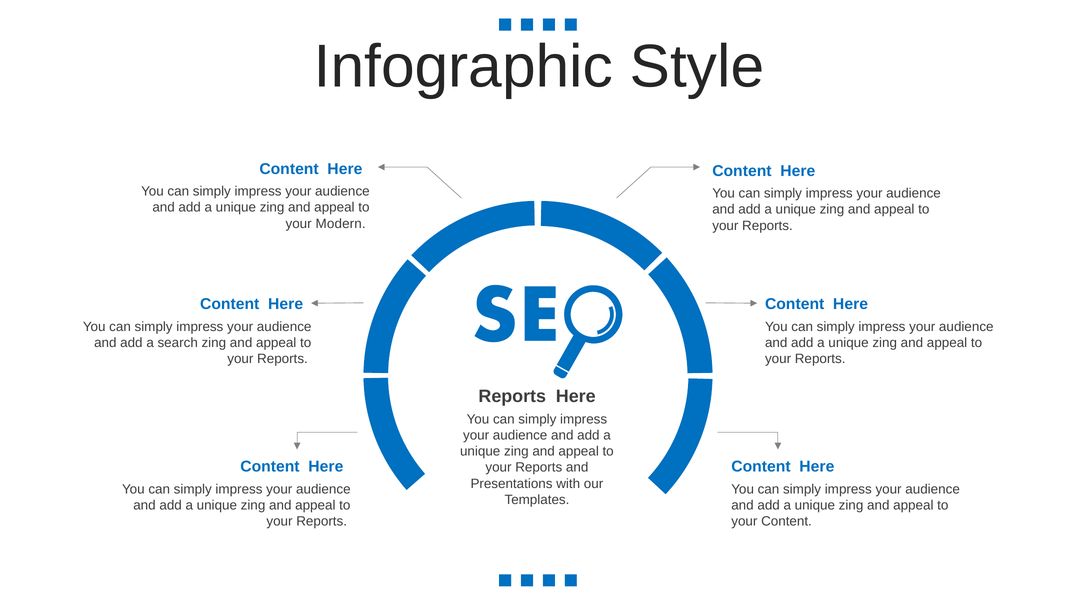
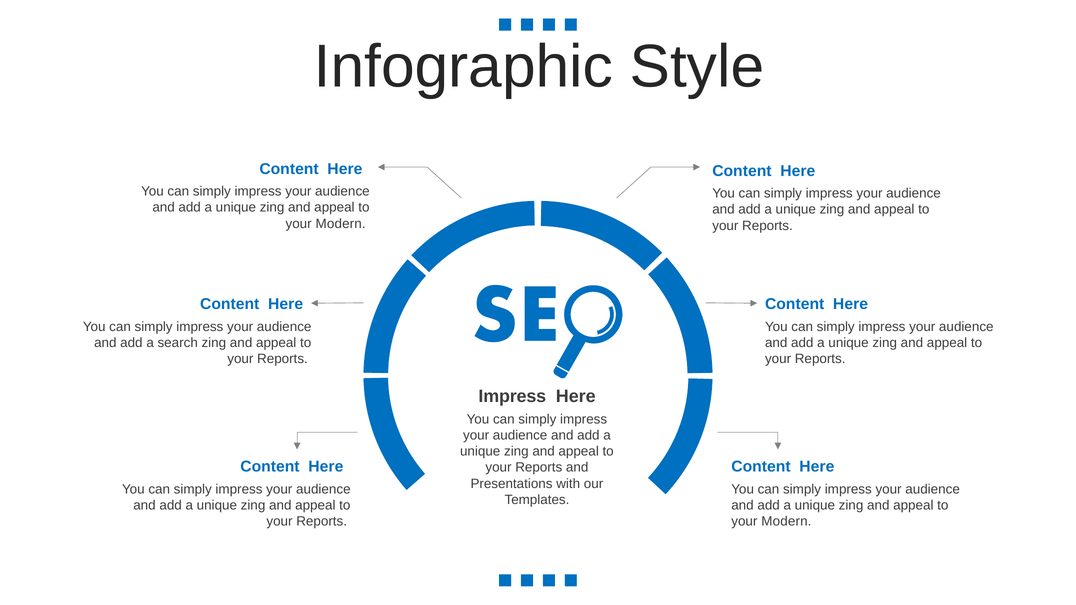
Reports at (512, 396): Reports -> Impress
Content at (786, 522): Content -> Modern
